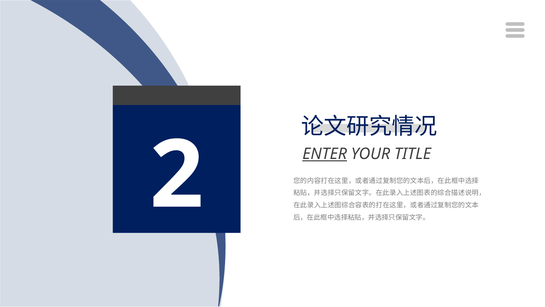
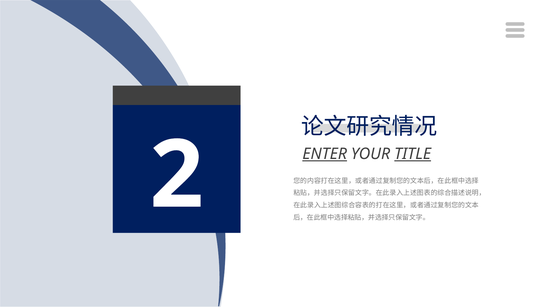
TITLE underline: none -> present
